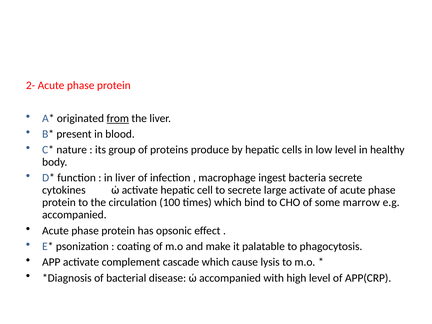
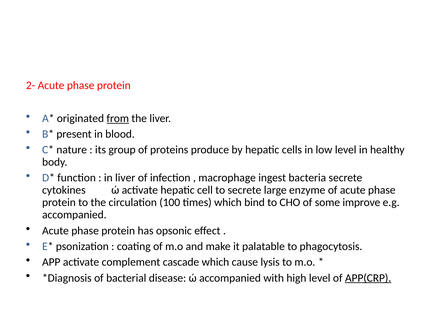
large activate: activate -> enzyme
marrow: marrow -> improve
APP(CRP underline: none -> present
